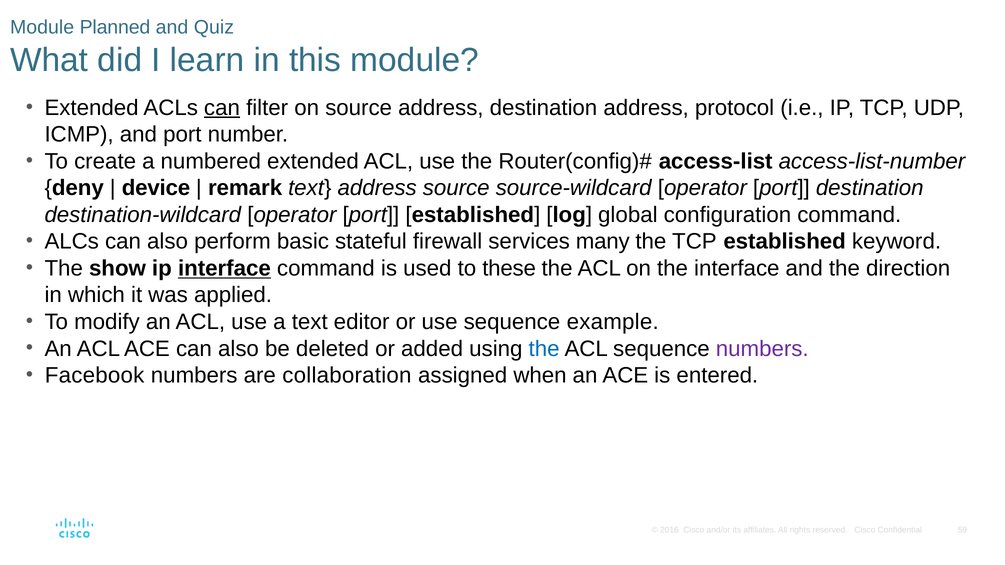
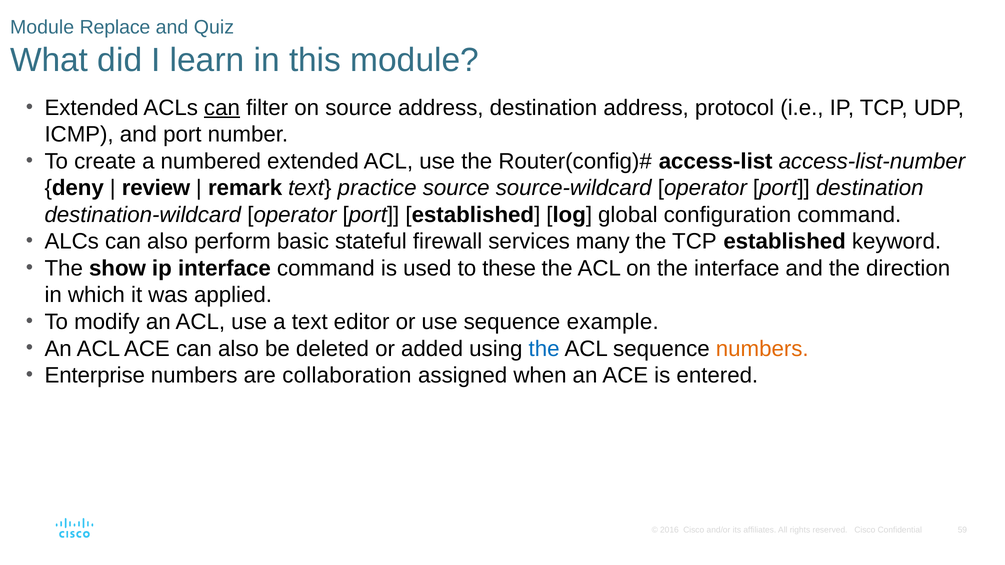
Planned: Planned -> Replace
device: device -> review
text address: address -> practice
interface at (224, 268) underline: present -> none
numbers at (762, 349) colour: purple -> orange
Facebook: Facebook -> Enterprise
